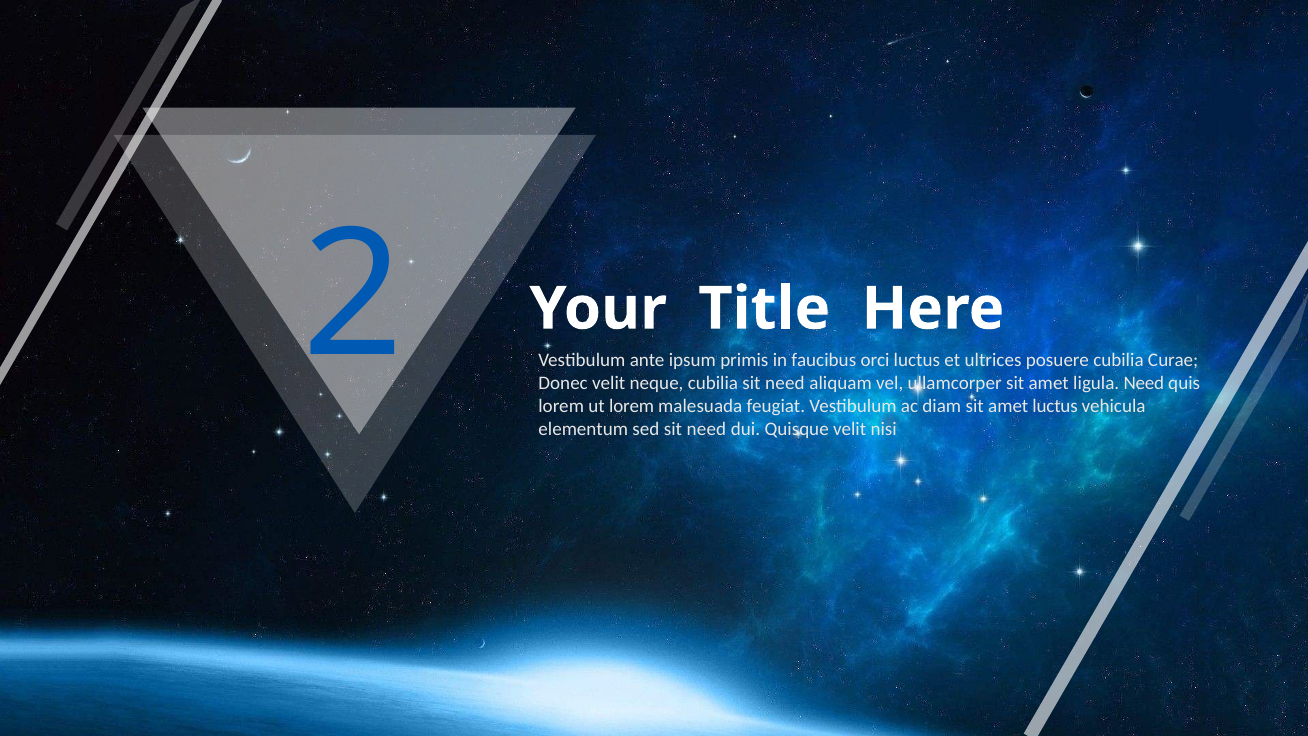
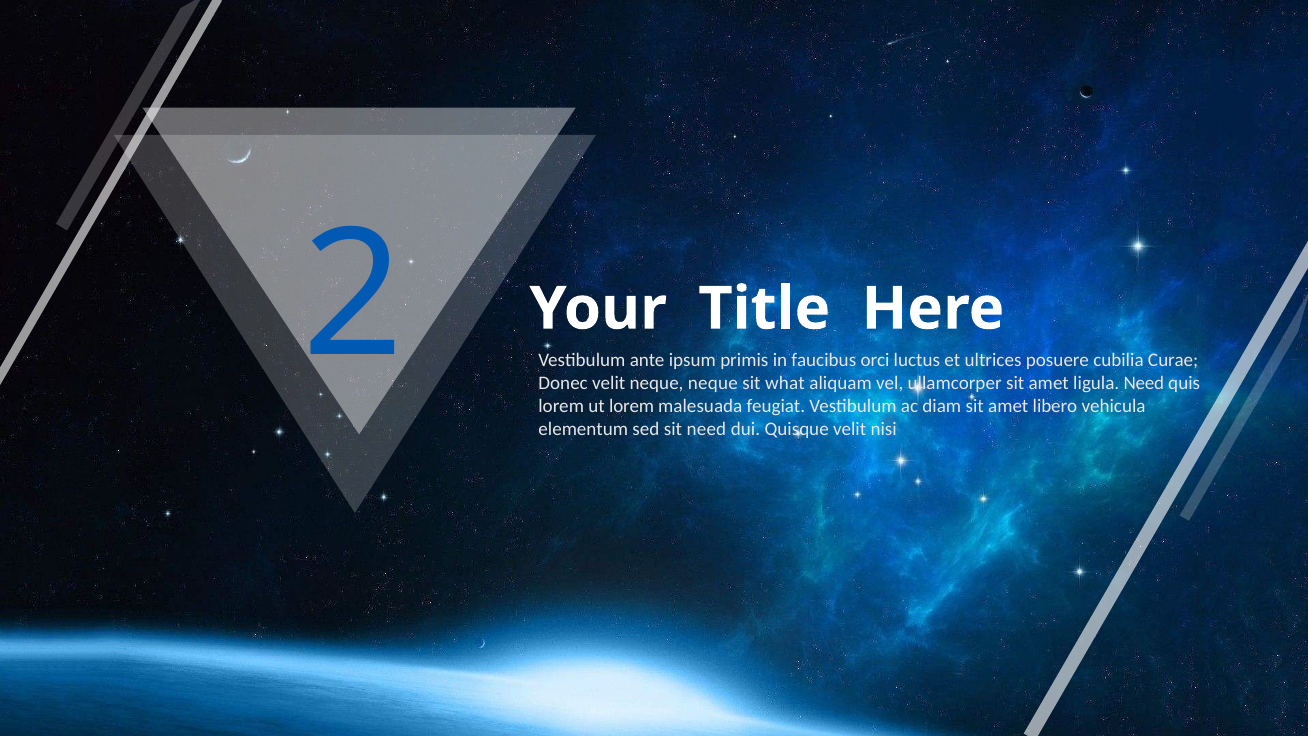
neque cubilia: cubilia -> neque
need at (785, 383): need -> what
amet luctus: luctus -> libero
